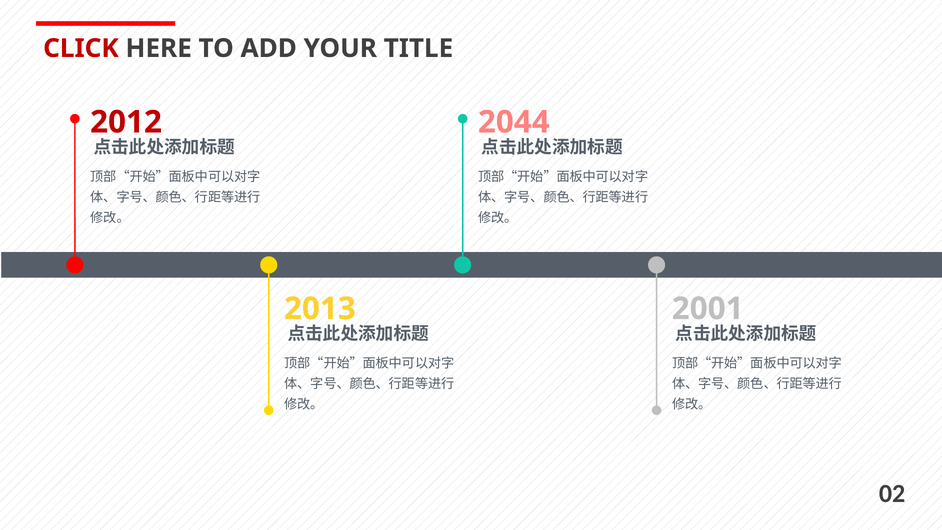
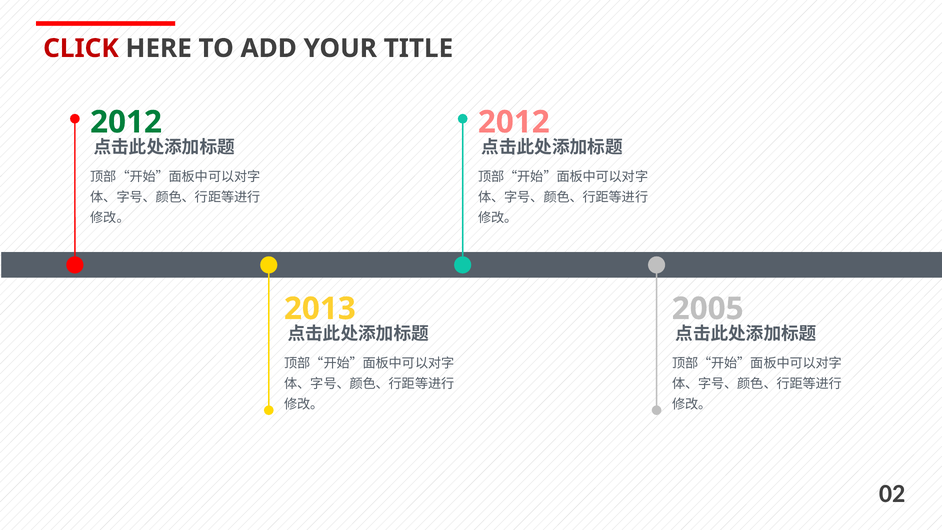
2012 at (126, 122) colour: red -> green
2044 at (514, 122): 2044 -> 2012
2001: 2001 -> 2005
